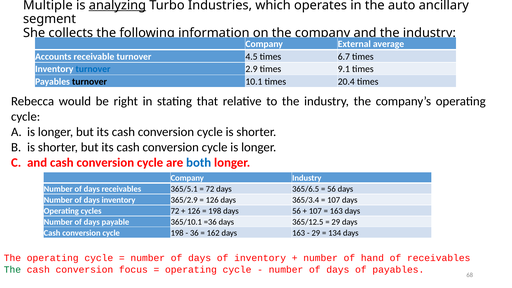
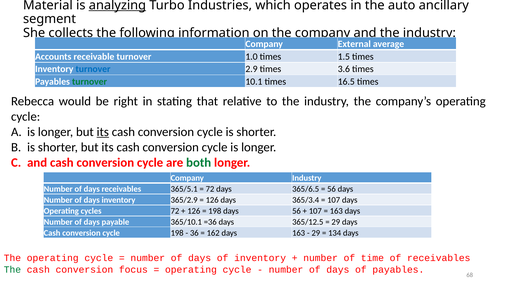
Multiple: Multiple -> Material
4.5: 4.5 -> 1.0
6.7: 6.7 -> 1.5
9.1: 9.1 -> 3.6
turnover at (89, 82) colour: black -> green
20.4: 20.4 -> 16.5
its at (103, 132) underline: none -> present
both colour: blue -> green
hand: hand -> time
